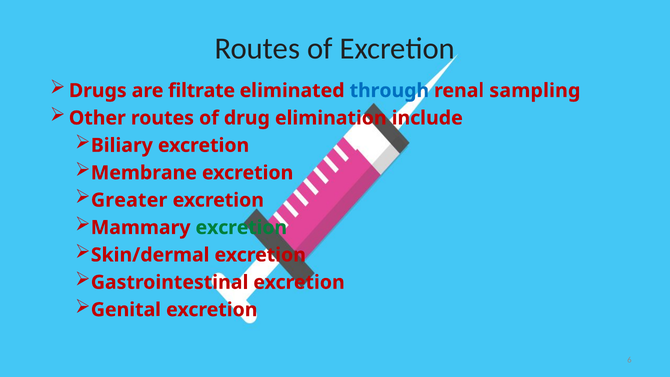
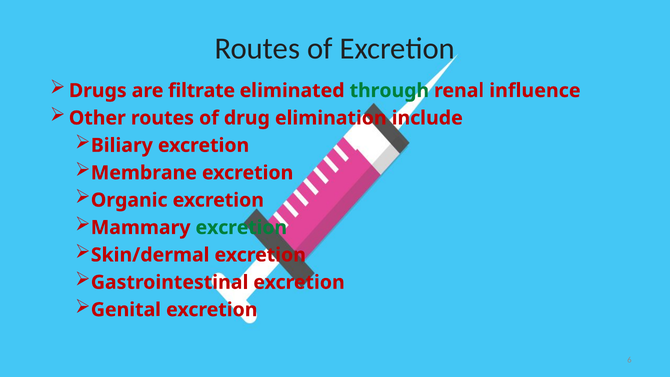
through colour: blue -> green
sampling: sampling -> influence
Greater: Greater -> Organic
